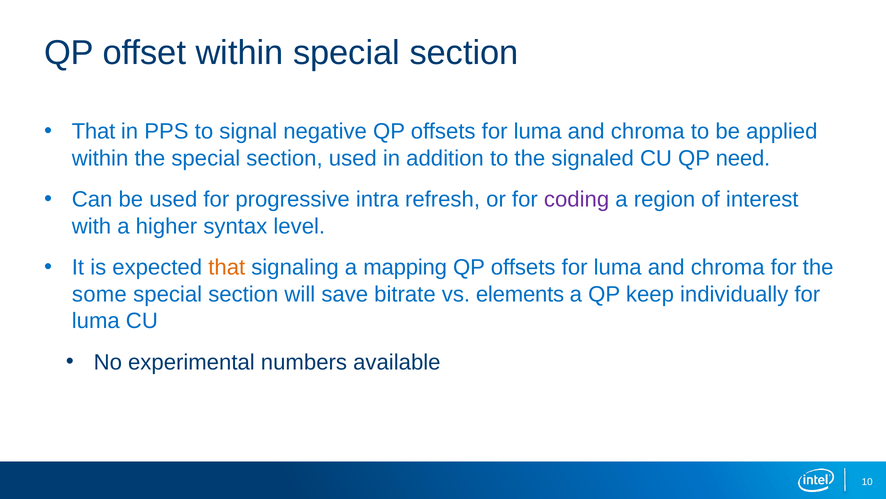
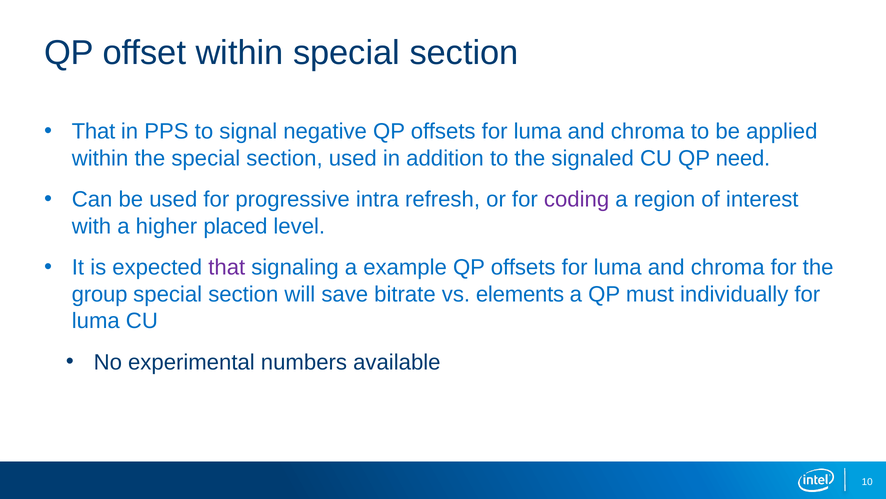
syntax: syntax -> placed
that at (227, 267) colour: orange -> purple
mapping: mapping -> example
some: some -> group
keep: keep -> must
